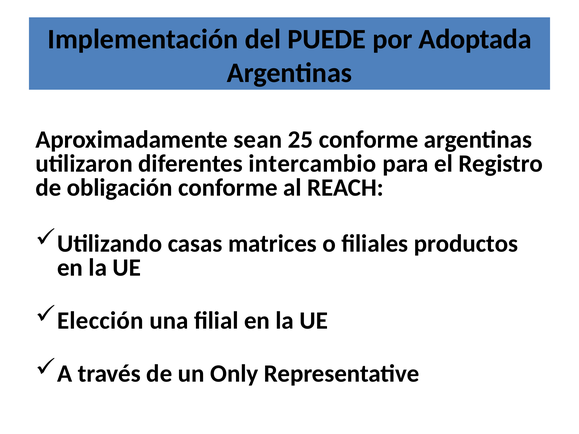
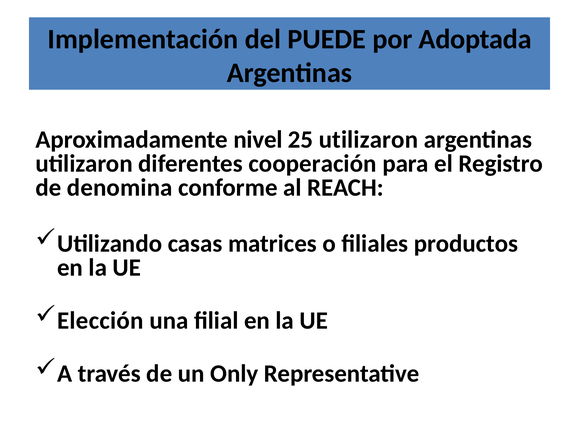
sean: sean -> nivel
25 conforme: conforme -> utilizaron
intercambio: intercambio -> cooperación
obligación: obligación -> denomina
